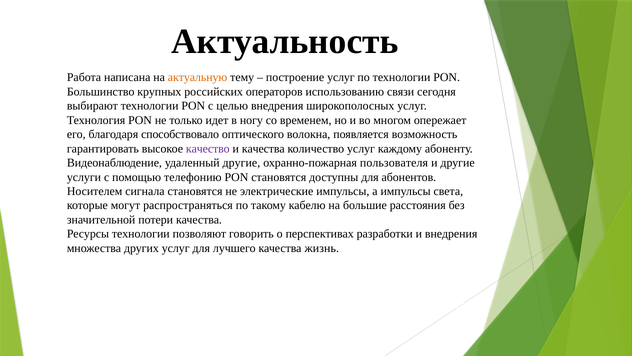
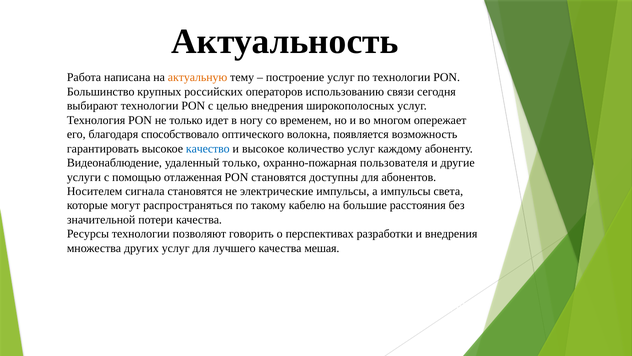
качество at (208, 148) colour: purple -> blue
и качества: качества -> высокое
удаленный другие: другие -> только
телефонию: телефонию -> отлаженная
жизнь: жизнь -> мешая
